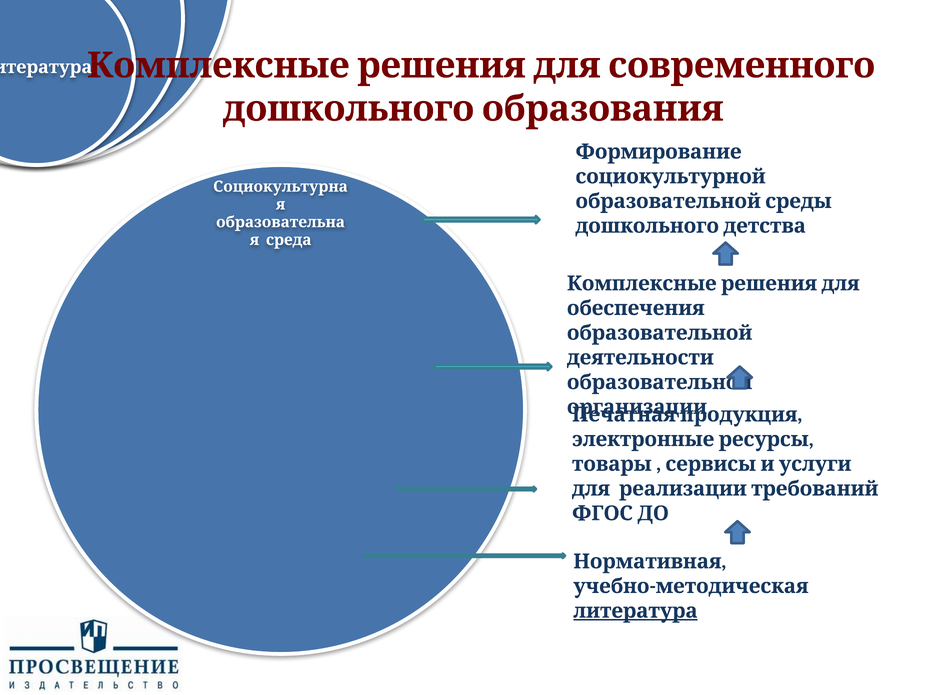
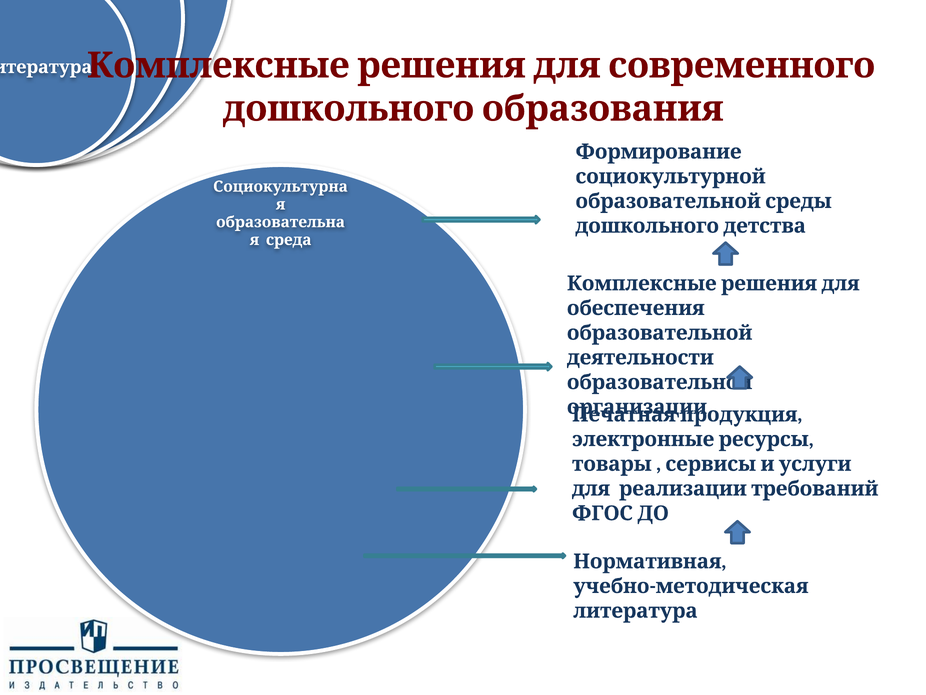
литература at (635, 610) underline: present -> none
